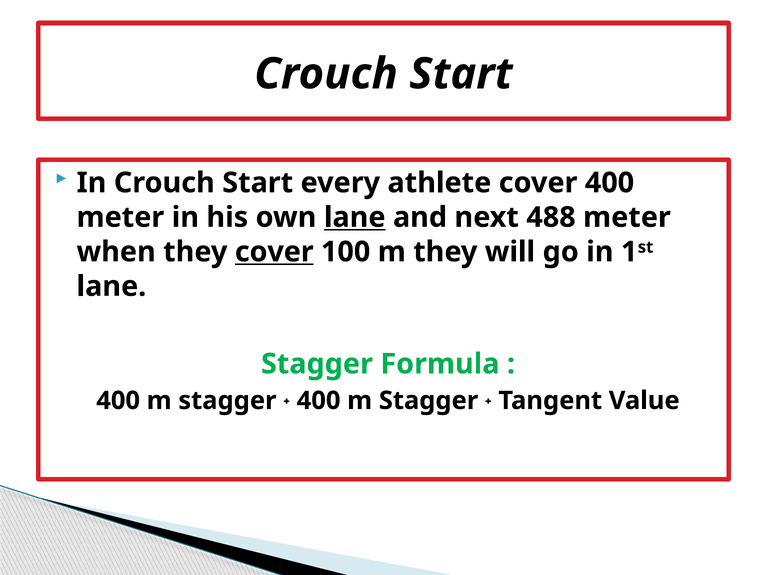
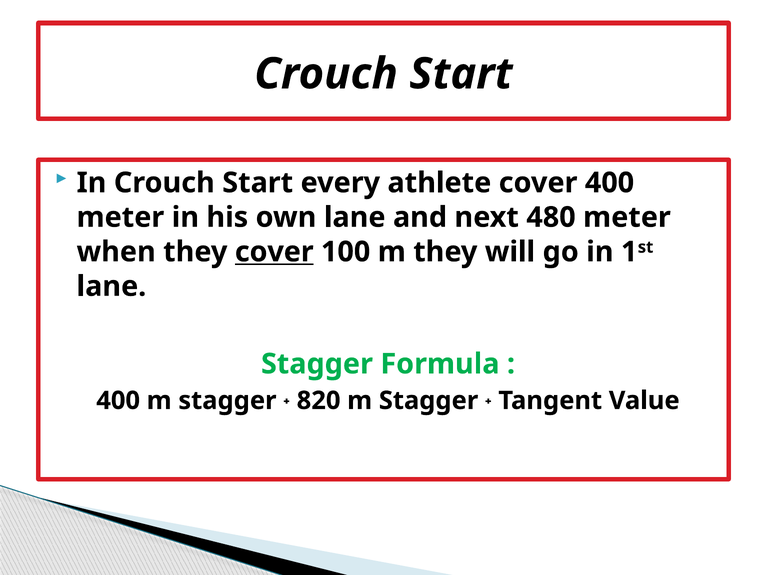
lane at (355, 217) underline: present -> none
488: 488 -> 480
400 at (319, 401): 400 -> 820
